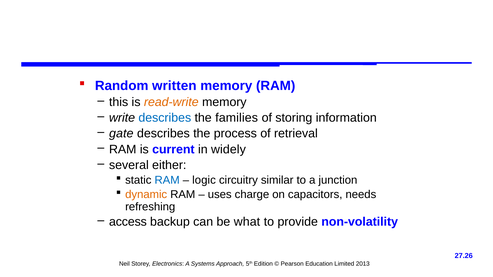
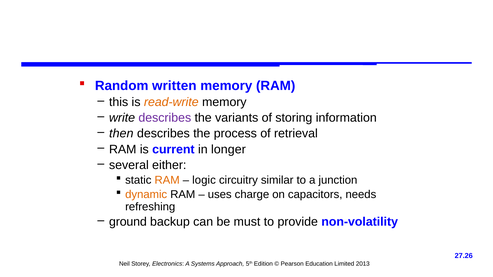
describes at (165, 118) colour: blue -> purple
families: families -> variants
gate: gate -> then
widely: widely -> longer
RAM at (167, 180) colour: blue -> orange
access: access -> ground
what: what -> must
